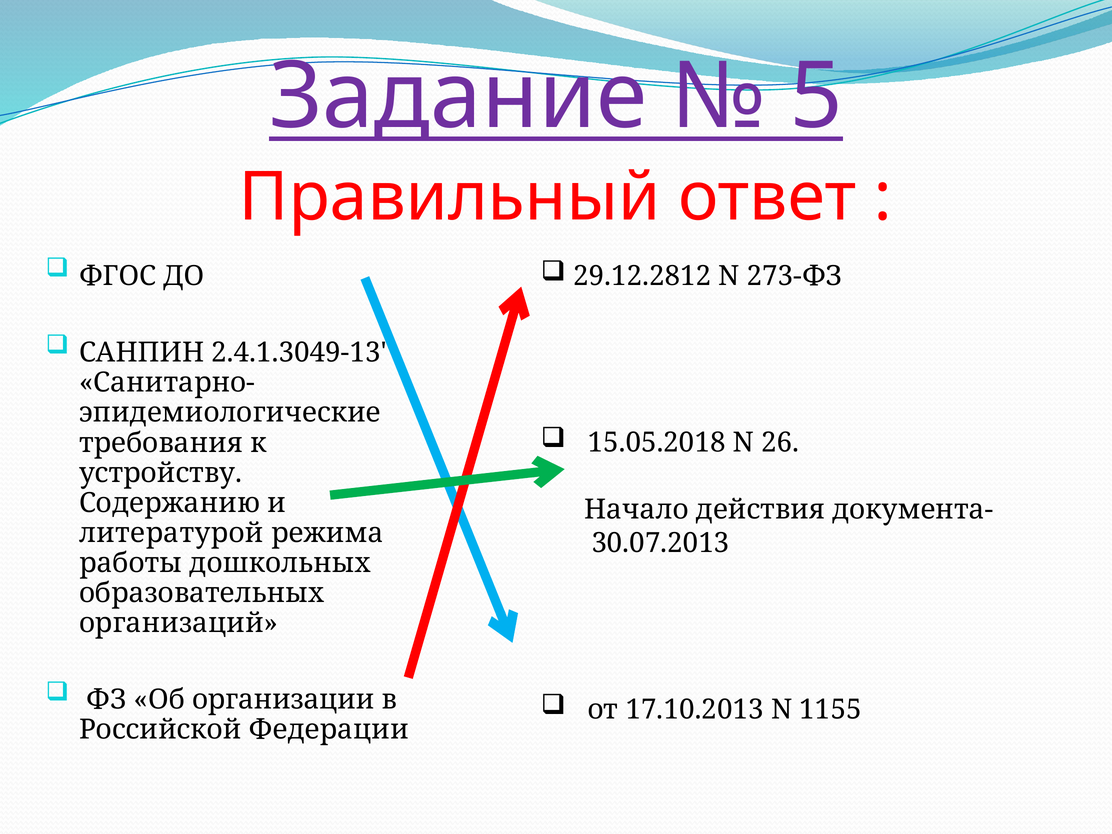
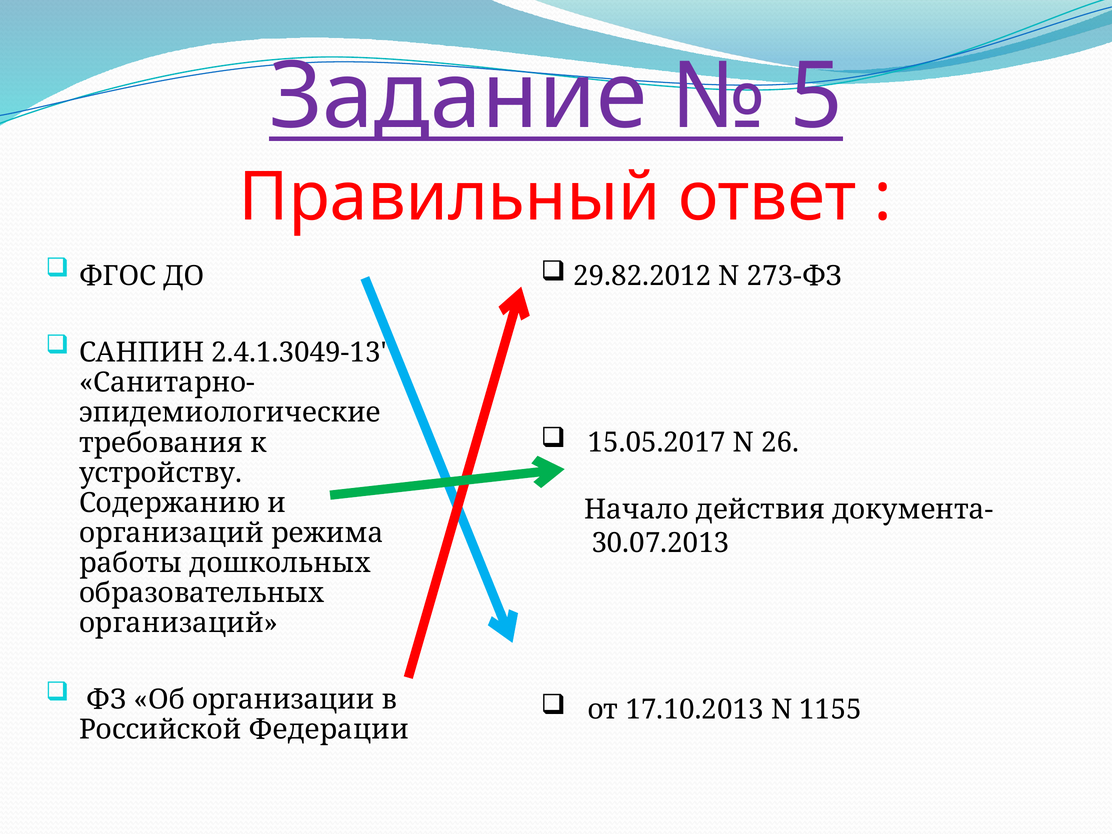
29.12.2812: 29.12.2812 -> 29.82.2012
15.05.2018: 15.05.2018 -> 15.05.2017
литературой at (171, 533): литературой -> организаций
